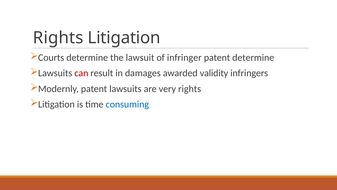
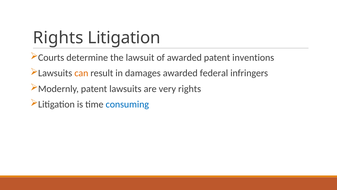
of infringer: infringer -> awarded
patent determine: determine -> inventions
can colour: red -> orange
validity: validity -> federal
